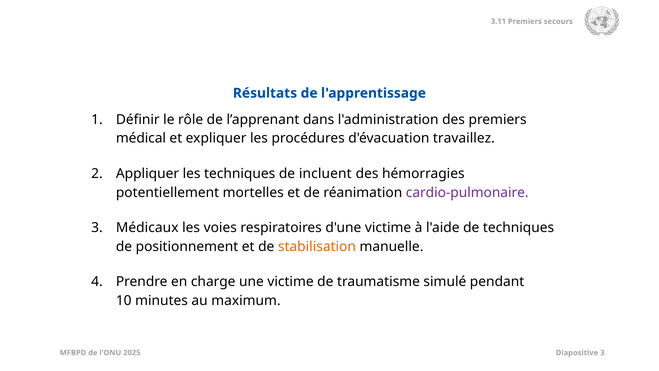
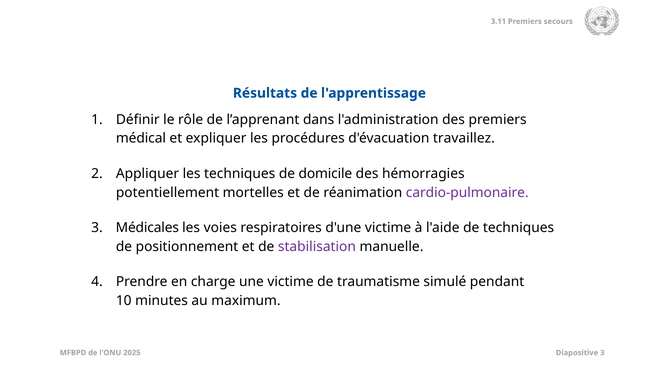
incluent: incluent -> domicile
Médicaux: Médicaux -> Médicales
stabilisation colour: orange -> purple
